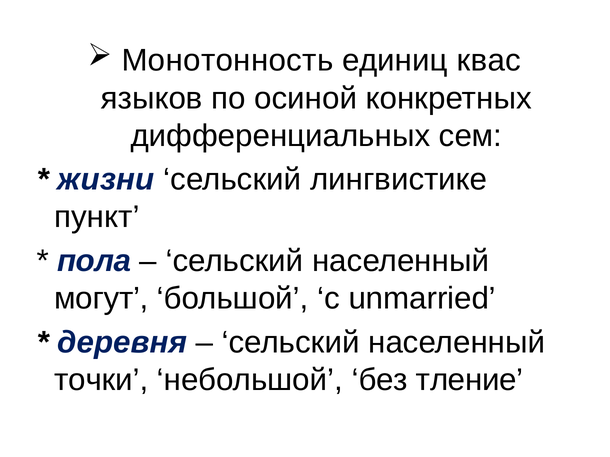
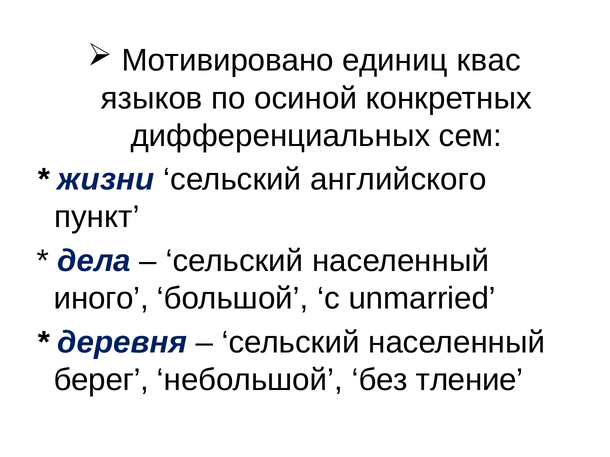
Монотонность: Монотонность -> Мотивировано
лингвистике: лингвистике -> английского
пола: пола -> дела
могут: могут -> иного
точки: точки -> берег
